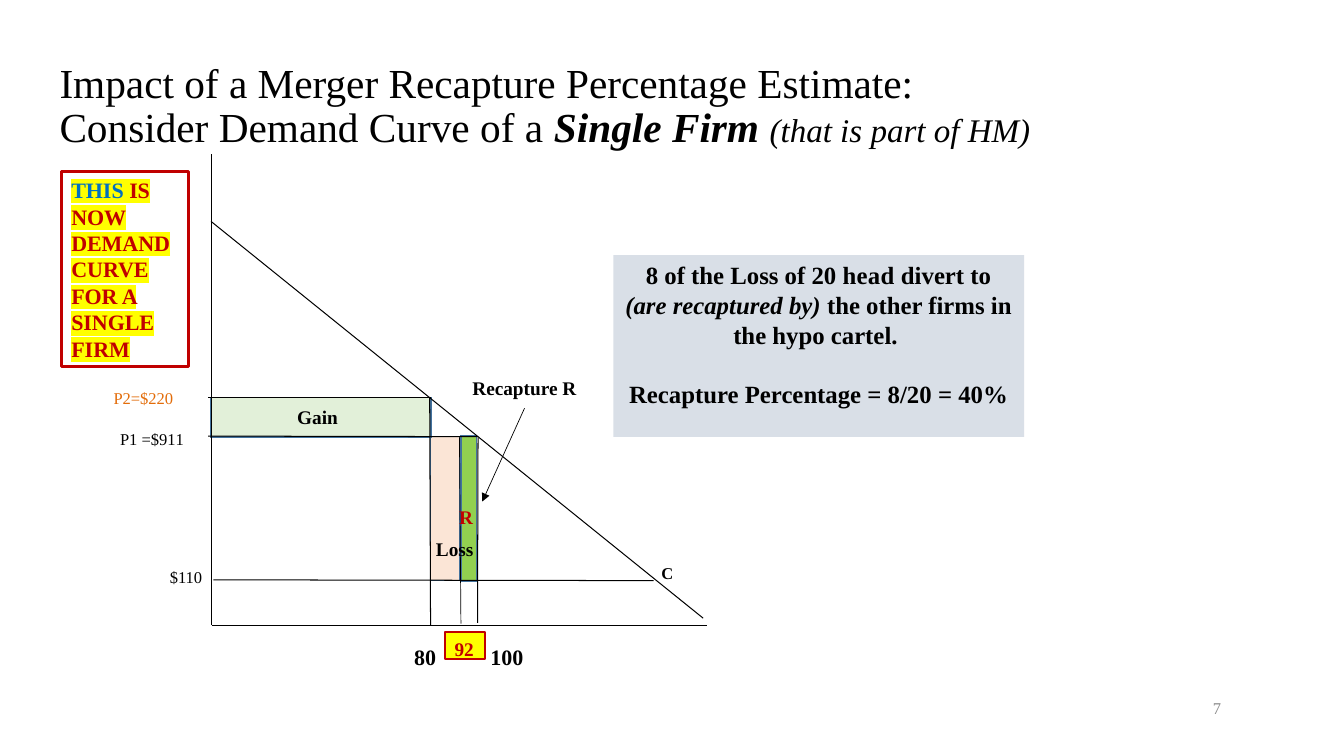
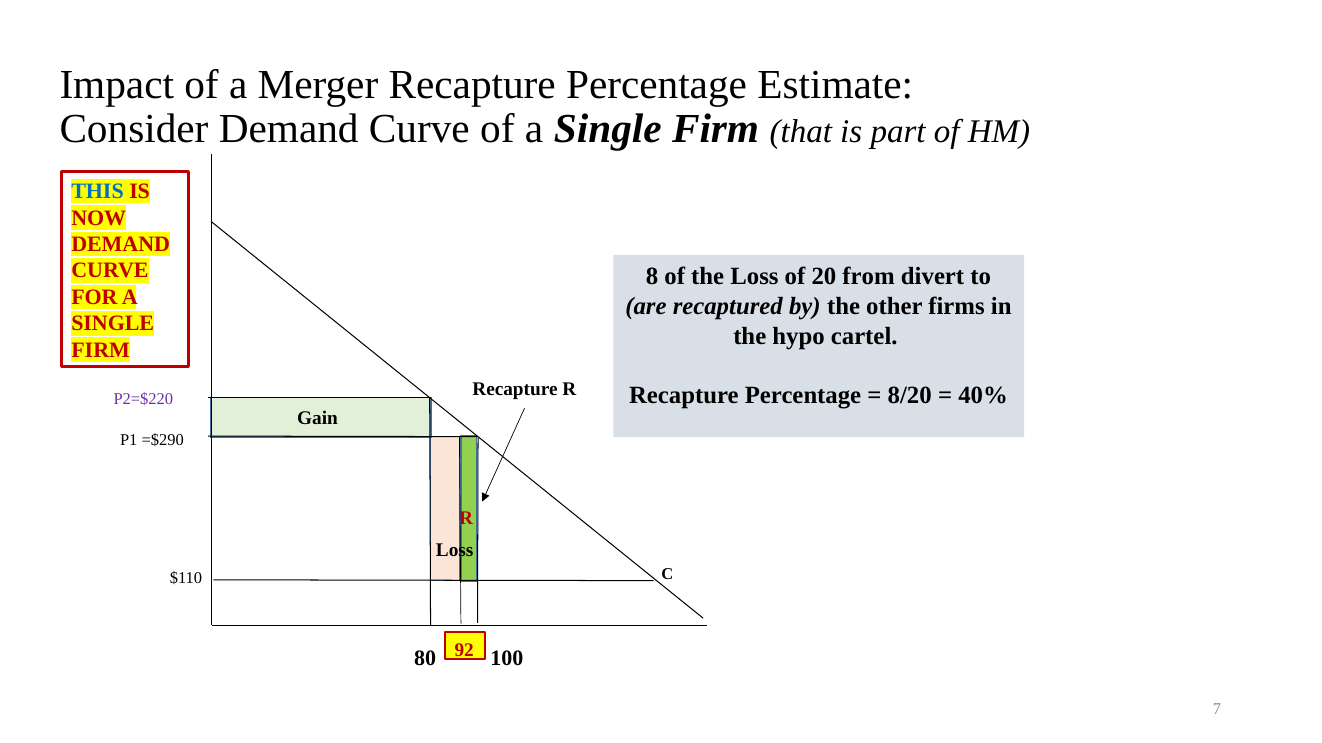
head: head -> from
P2=$220 colour: orange -> purple
=$911: =$911 -> =$290
